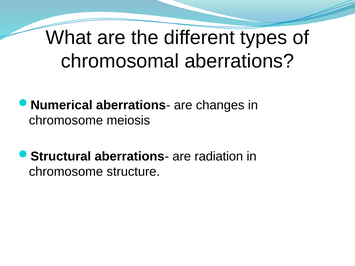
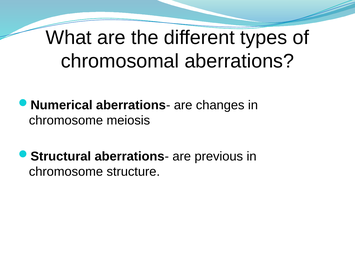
radiation: radiation -> previous
